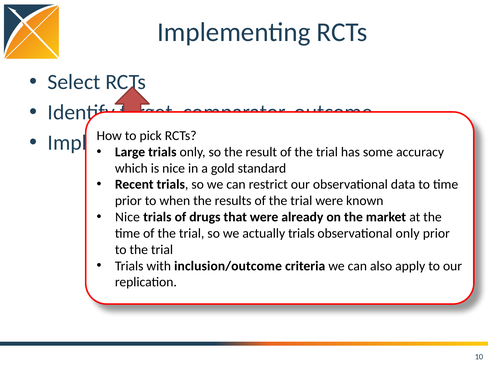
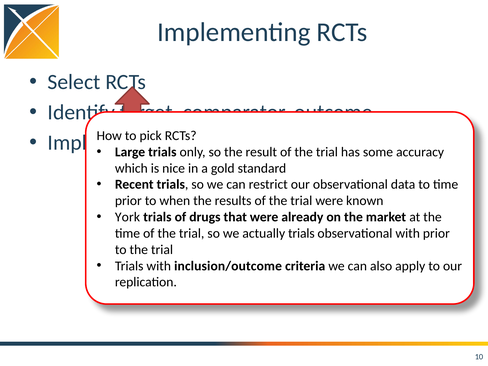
Nice at (128, 217): Nice -> York
observational only: only -> with
